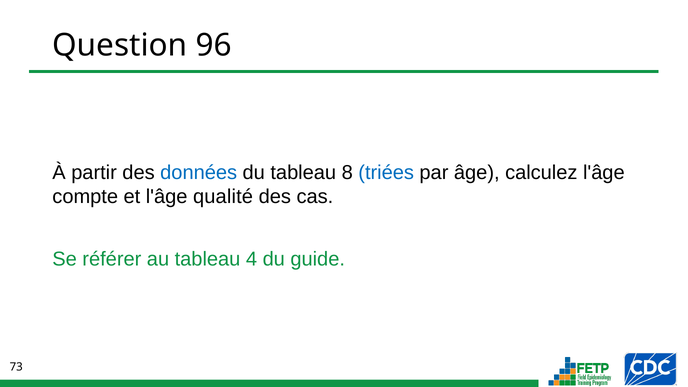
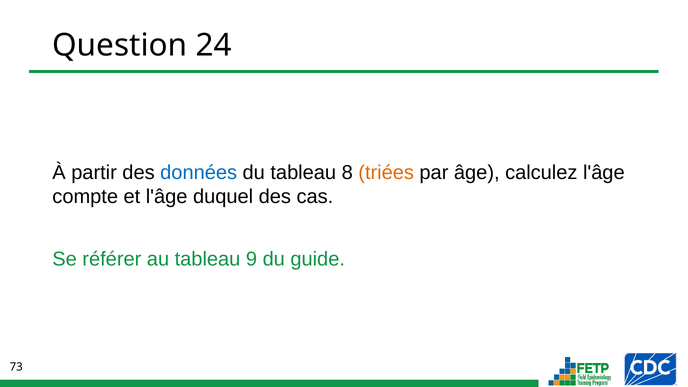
96: 96 -> 24
triées colour: blue -> orange
qualité: qualité -> duquel
4: 4 -> 9
